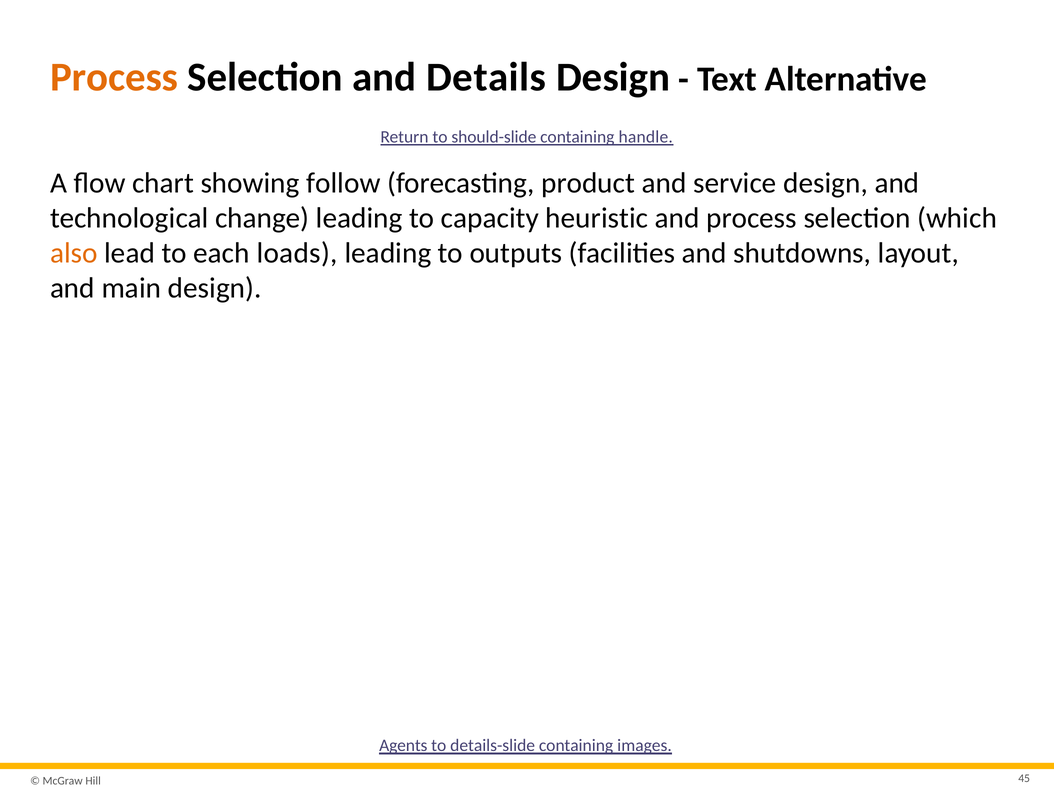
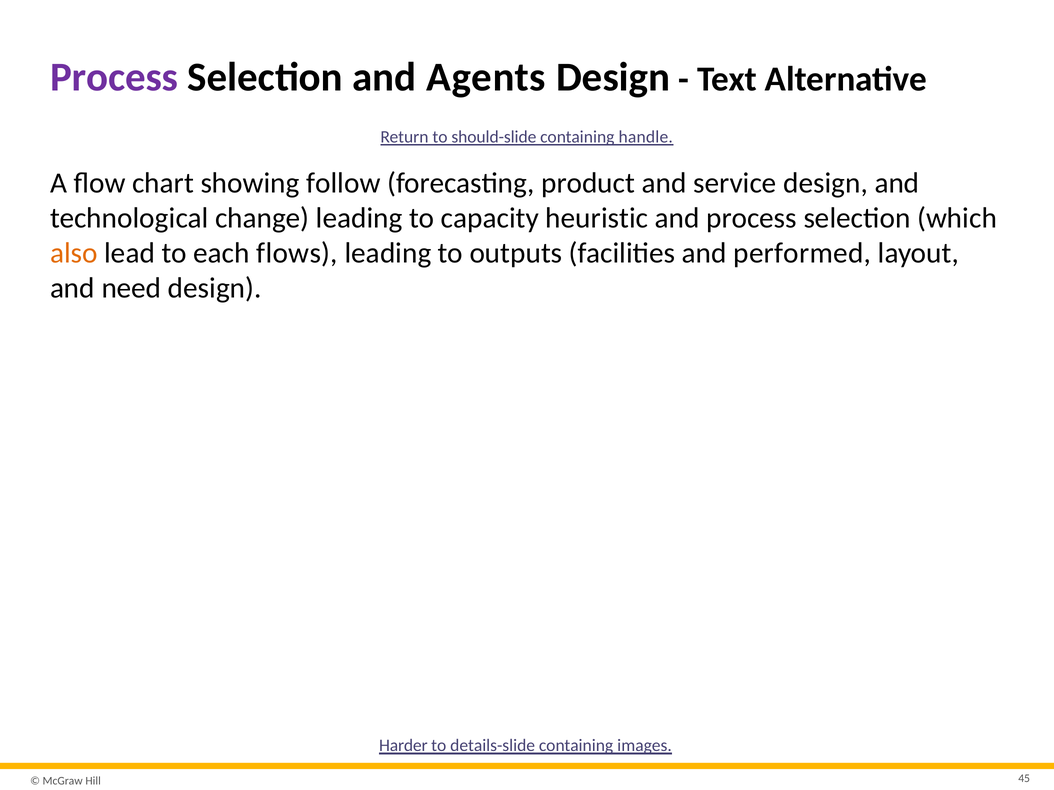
Process at (114, 77) colour: orange -> purple
Details: Details -> Agents
loads: loads -> flows
shutdowns: shutdowns -> performed
main: main -> need
Agents: Agents -> Harder
